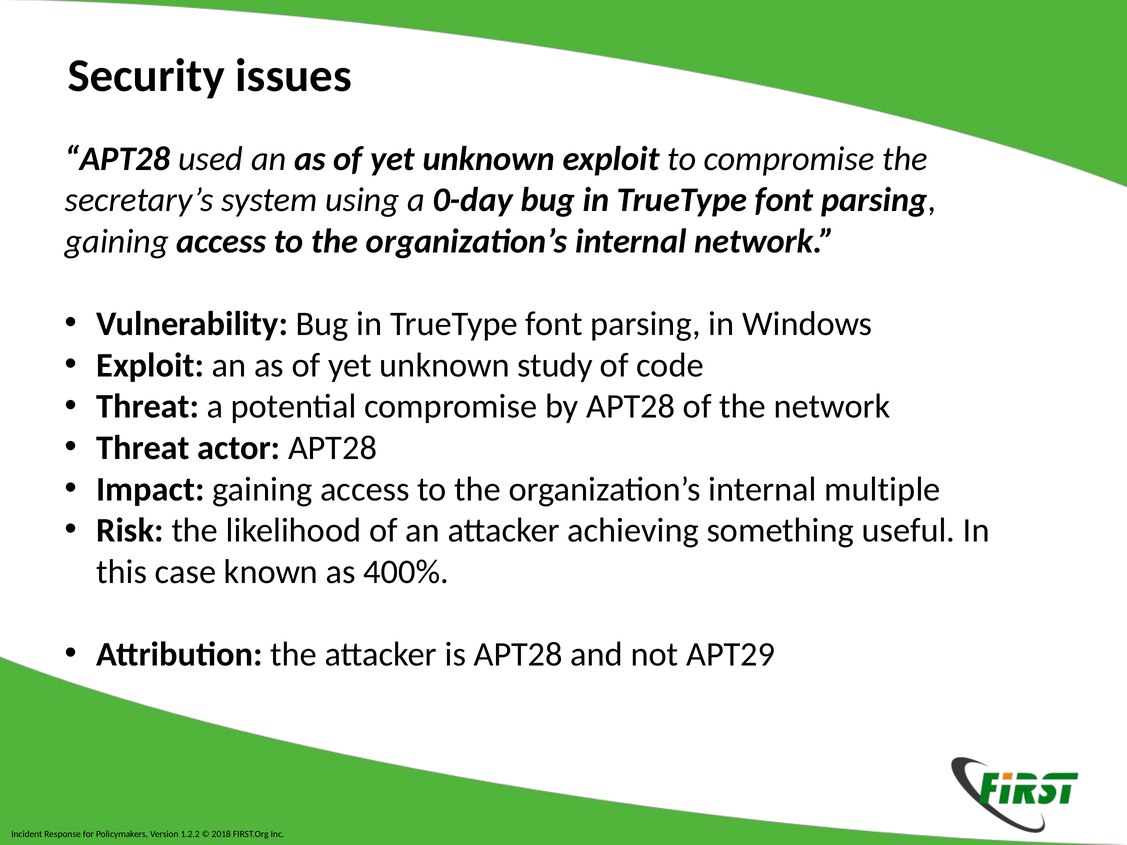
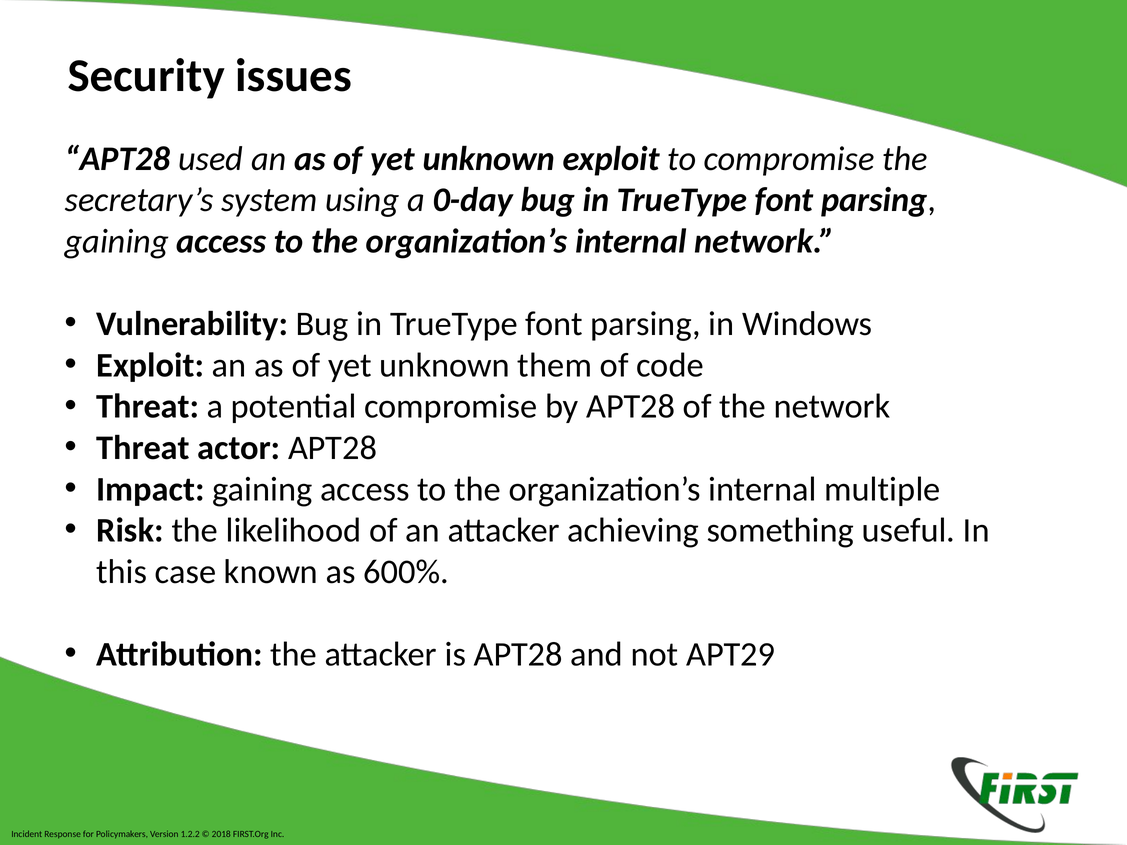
study: study -> them
400%: 400% -> 600%
